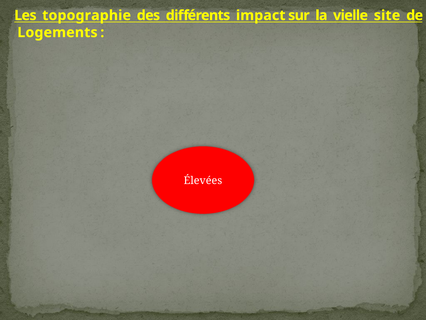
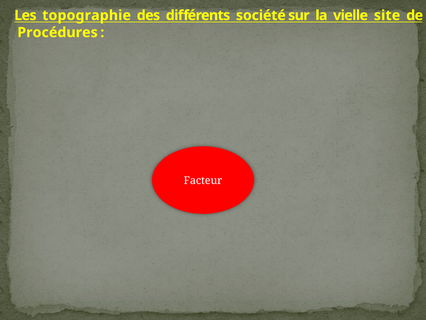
impact: impact -> société
Logements: Logements -> Procédures
Élevées: Élevées -> Facteur
